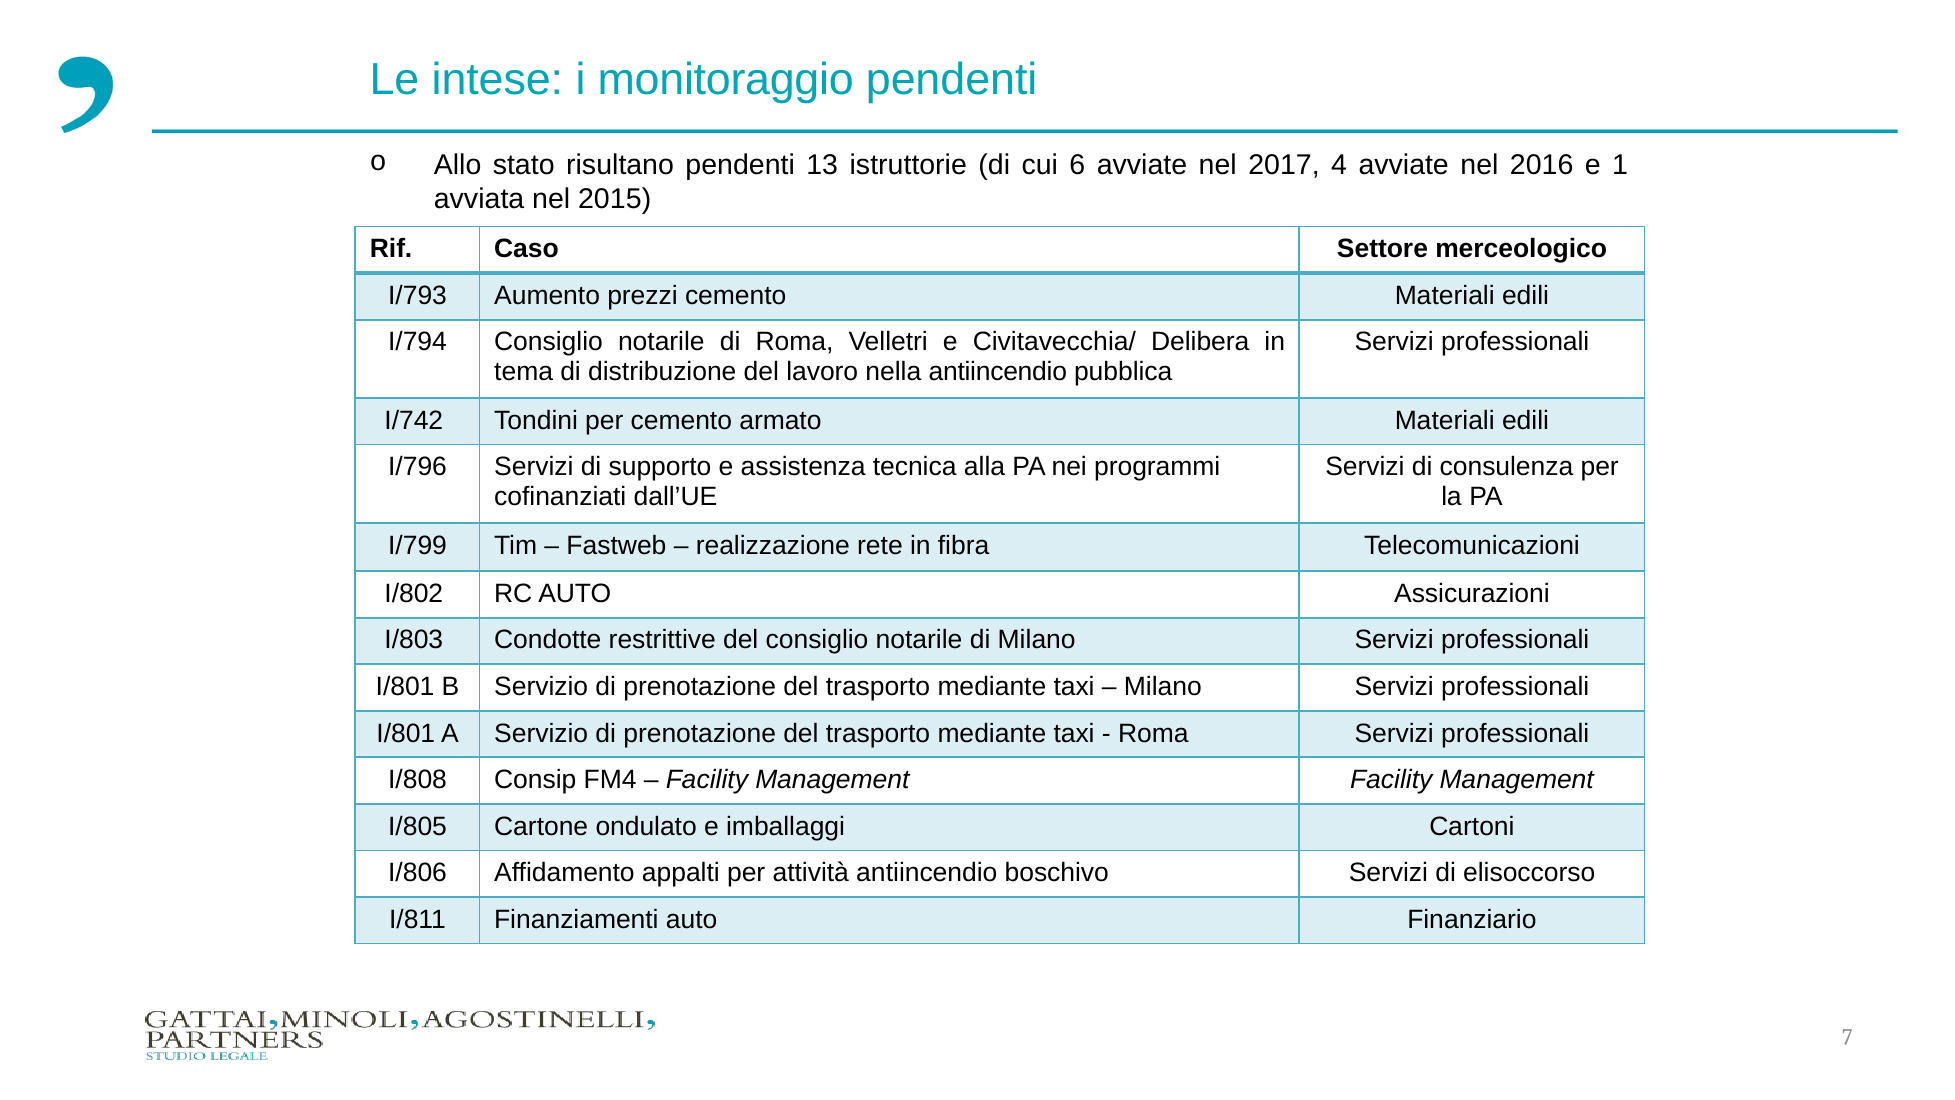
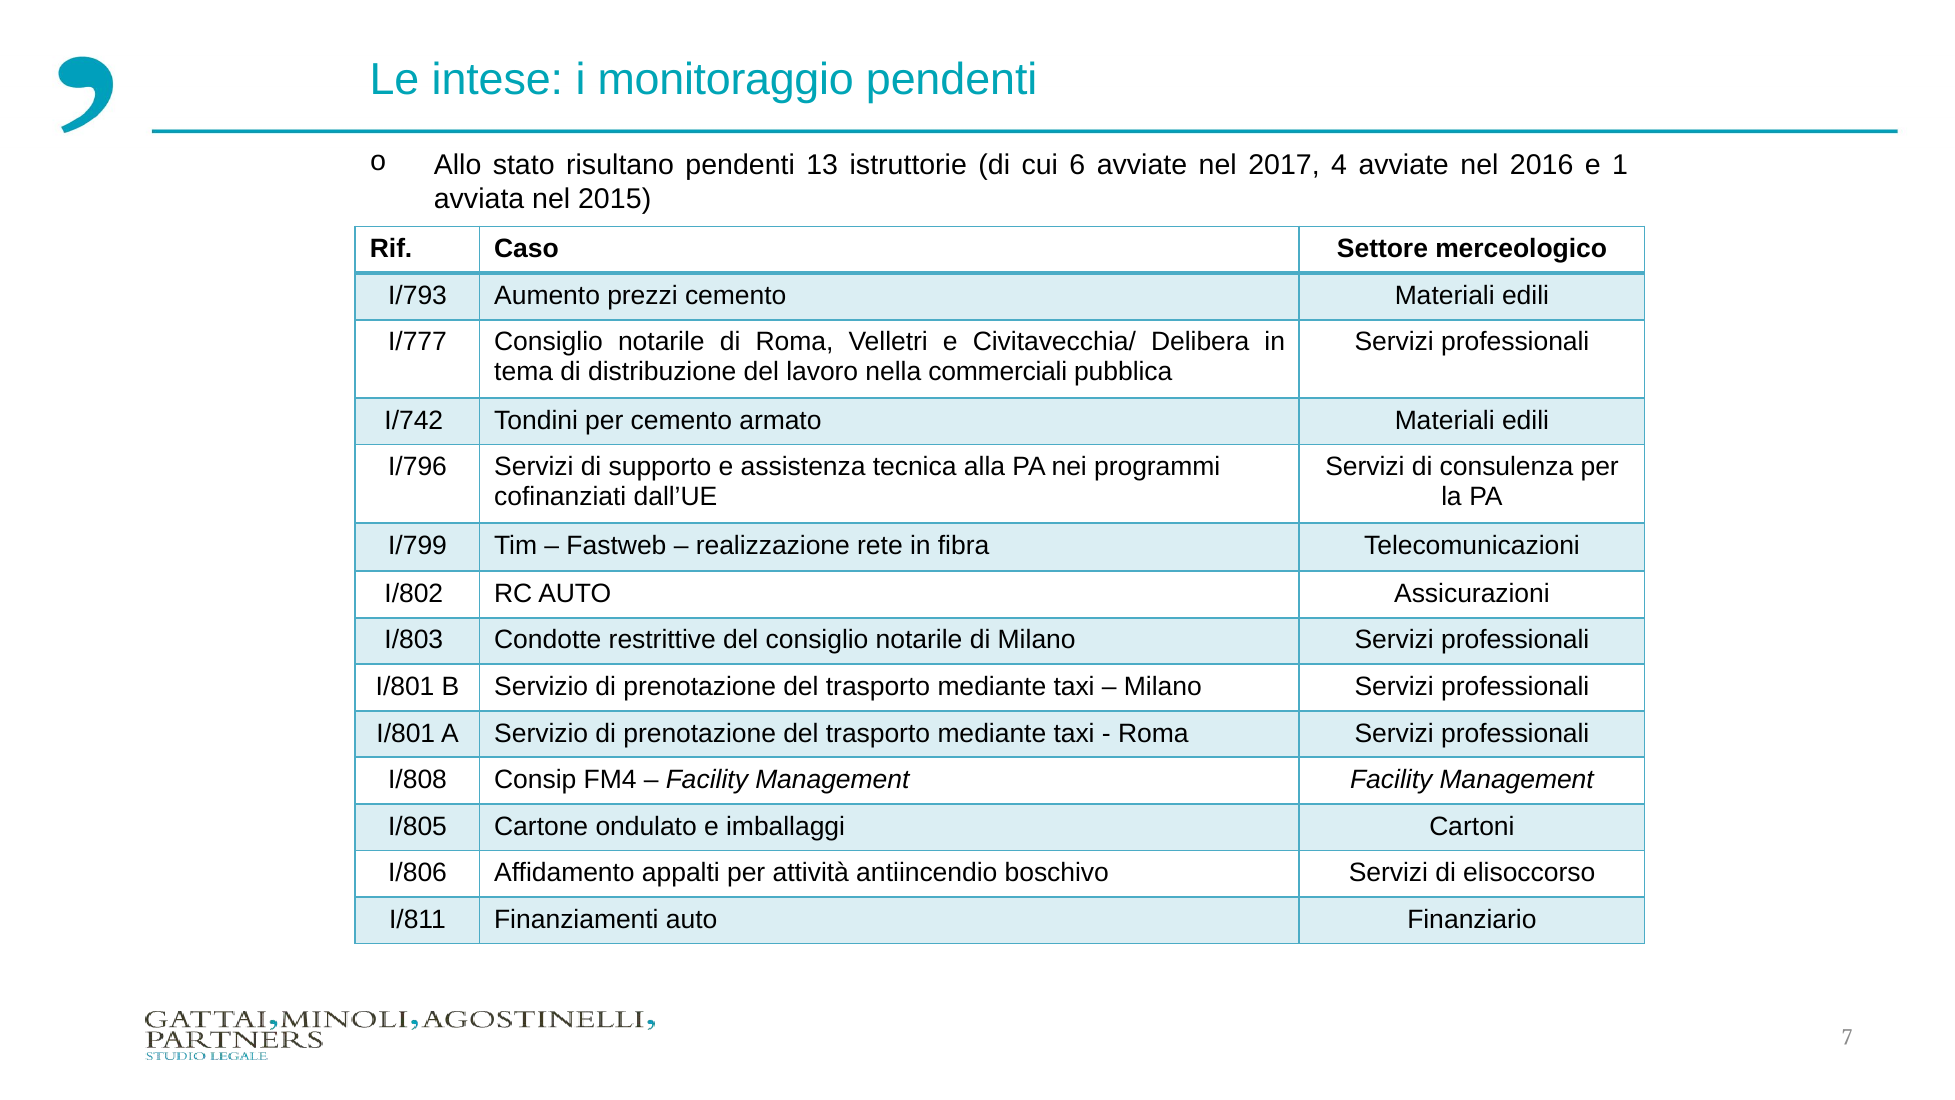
I/794: I/794 -> I/777
nella antiincendio: antiincendio -> commerciali
